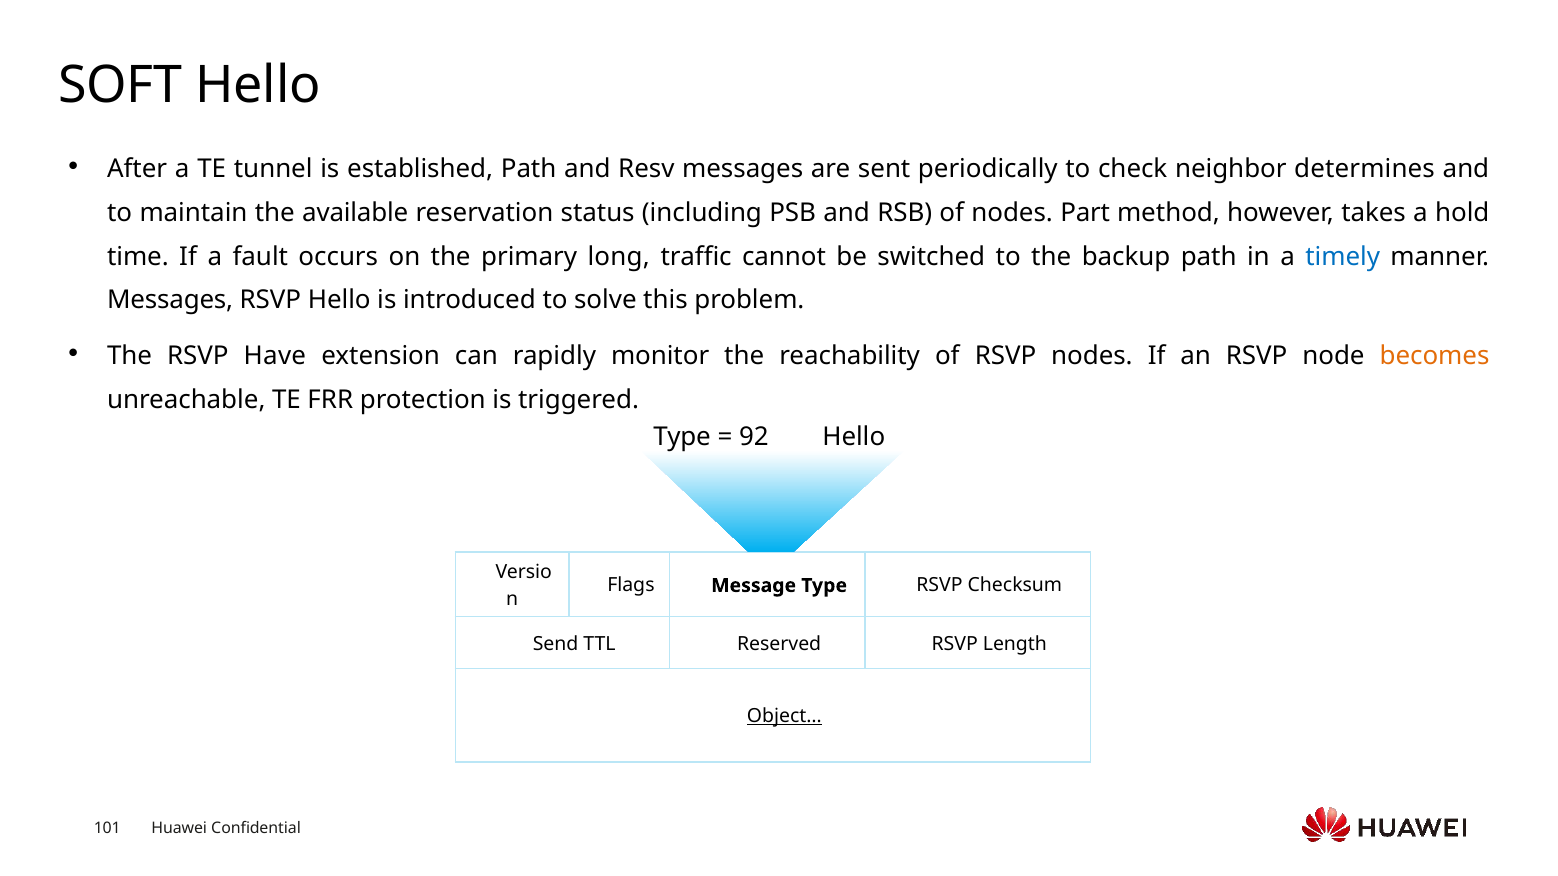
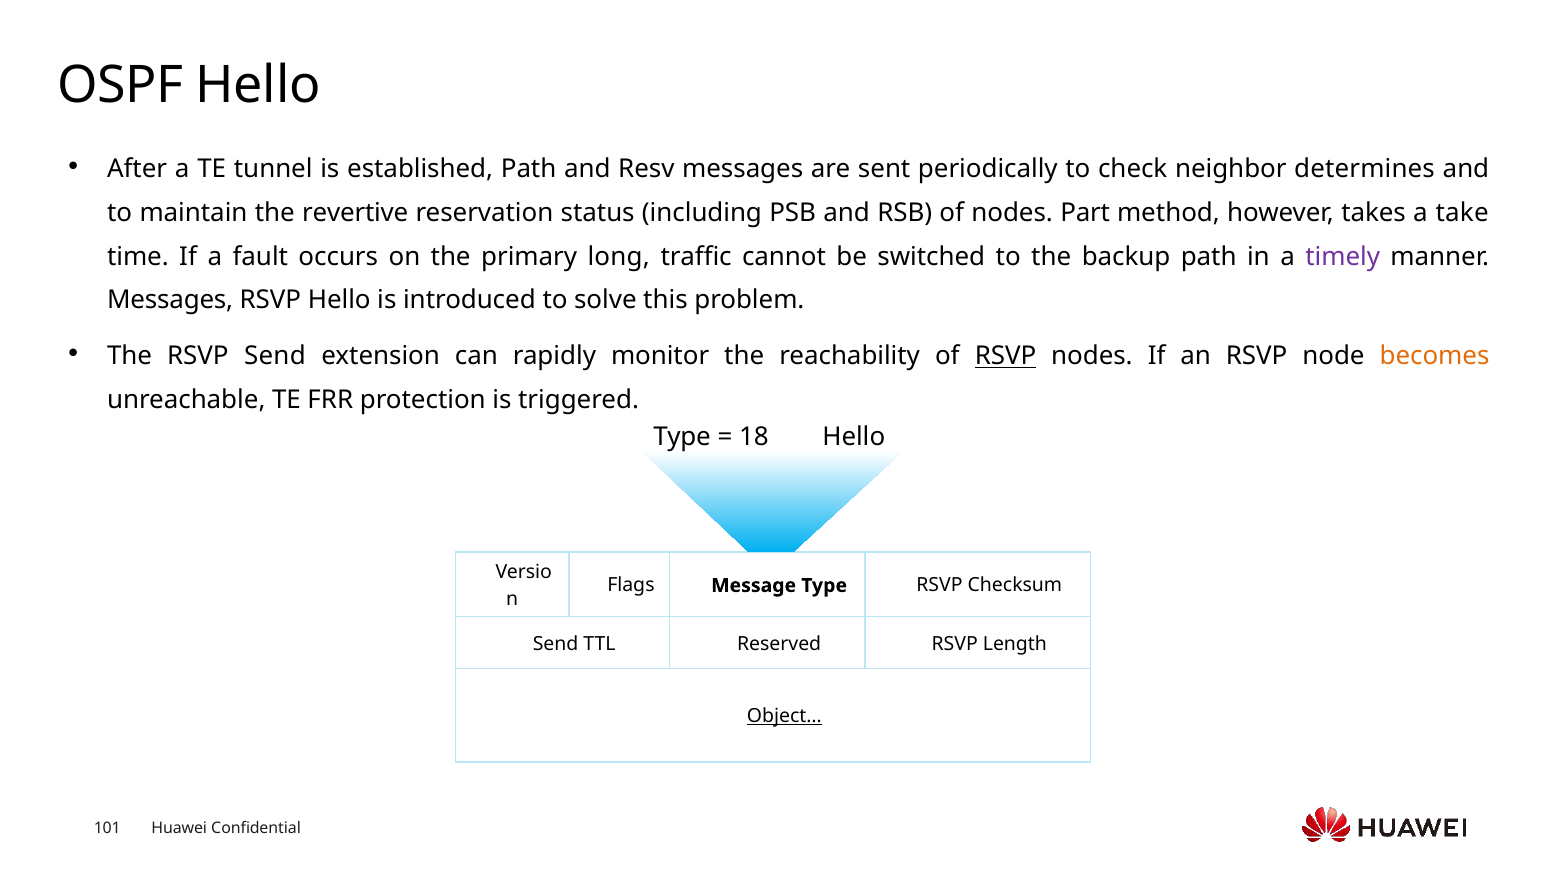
SOFT: SOFT -> OSPF
available: available -> revertive
hold: hold -> take
timely colour: blue -> purple
RSVP Have: Have -> Send
RSVP at (1005, 357) underline: none -> present
92: 92 -> 18
